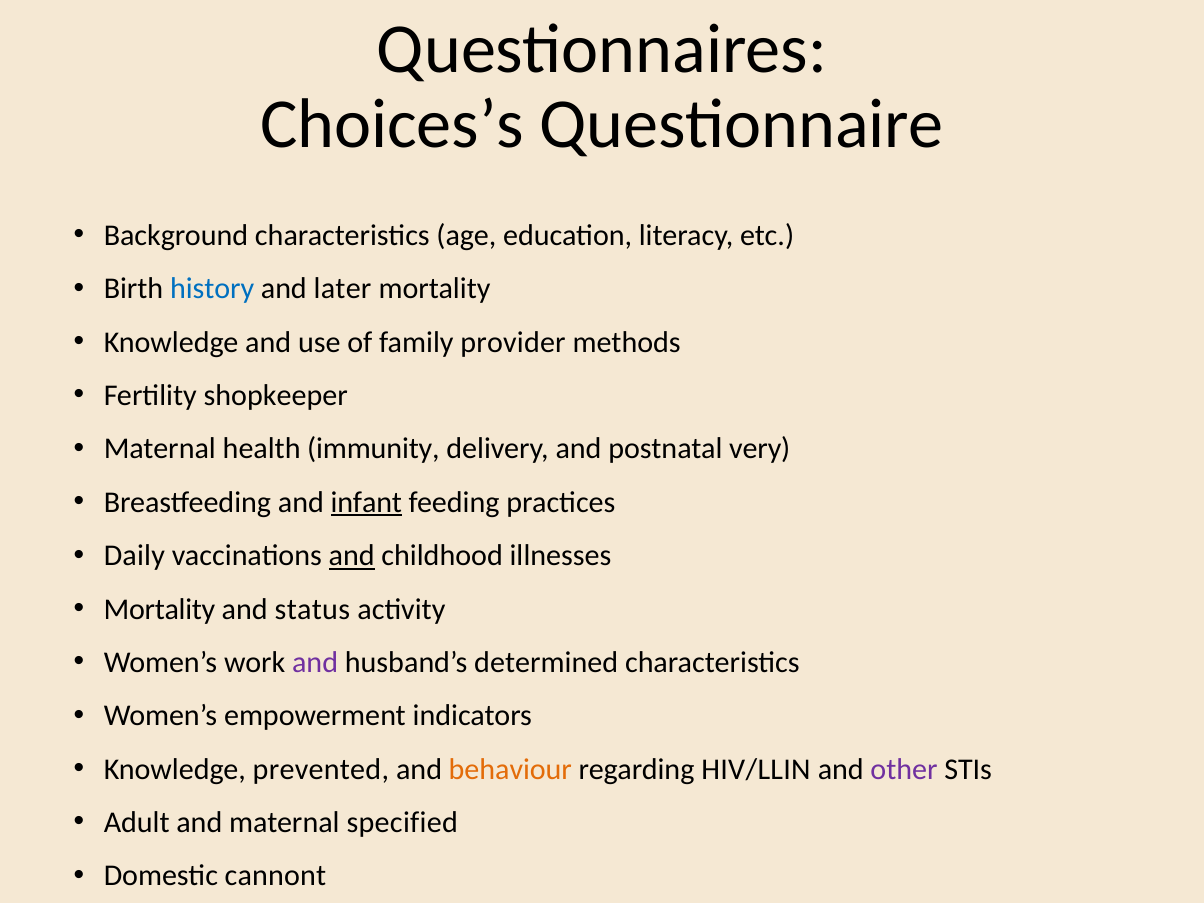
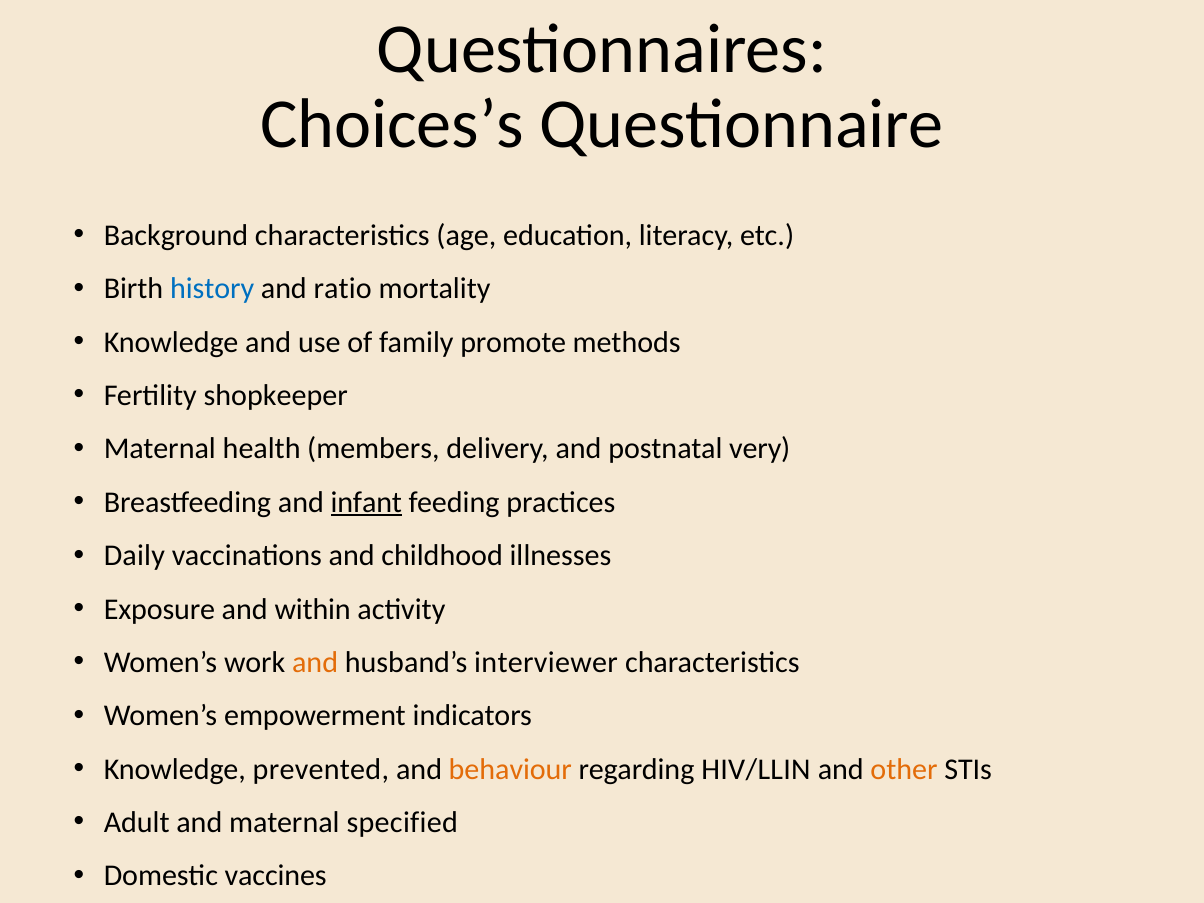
later: later -> ratio
provider: provider -> promote
immunity: immunity -> members
and at (352, 556) underline: present -> none
Mortality at (160, 609): Mortality -> Exposure
status: status -> within
and at (315, 663) colour: purple -> orange
determined: determined -> interviewer
other colour: purple -> orange
cannont: cannont -> vaccines
